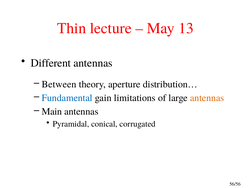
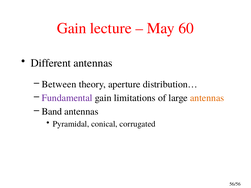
Thin at (72, 28): Thin -> Gain
13: 13 -> 60
Fundamental colour: blue -> purple
Main: Main -> Band
